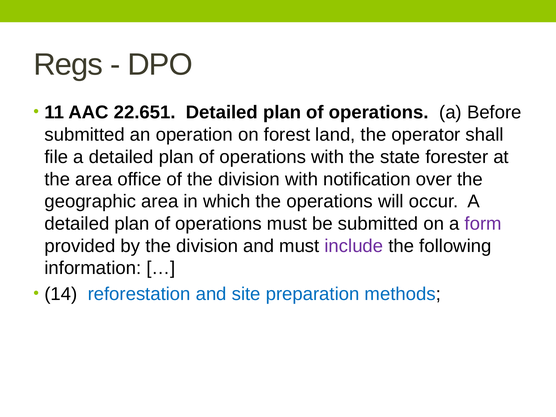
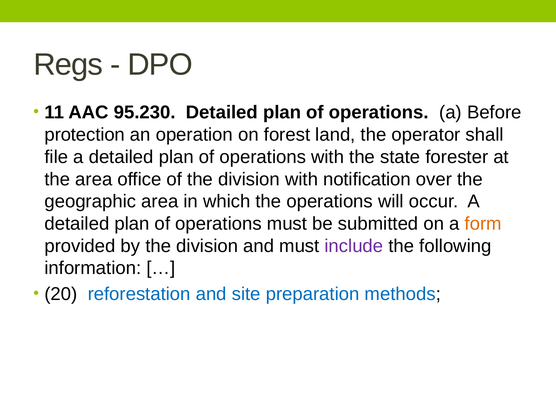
22.651: 22.651 -> 95.230
submitted at (85, 135): submitted -> protection
form colour: purple -> orange
14: 14 -> 20
